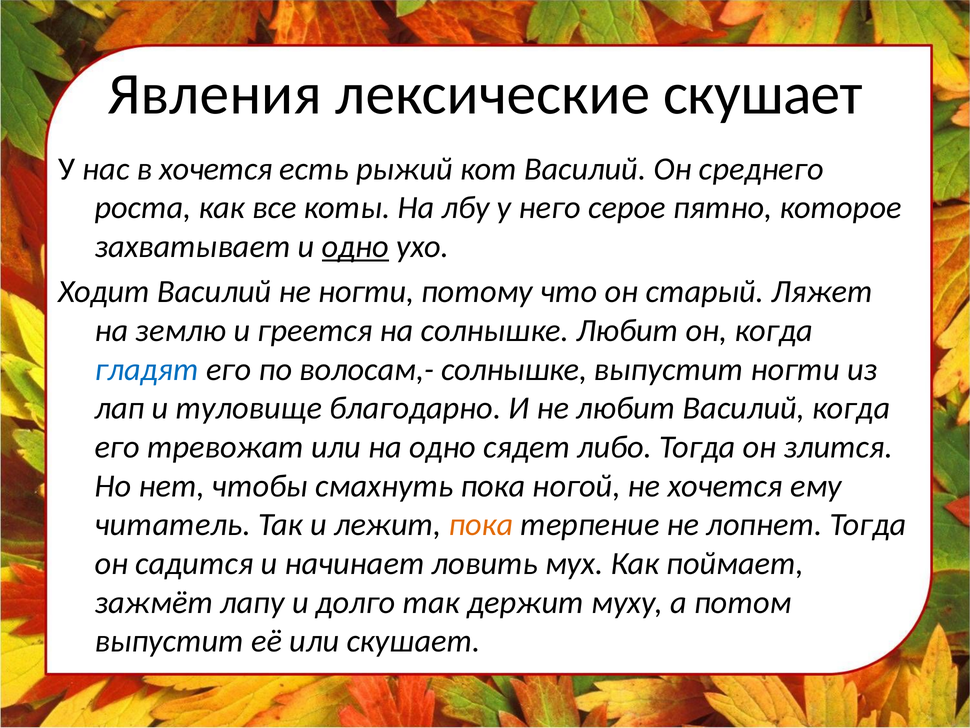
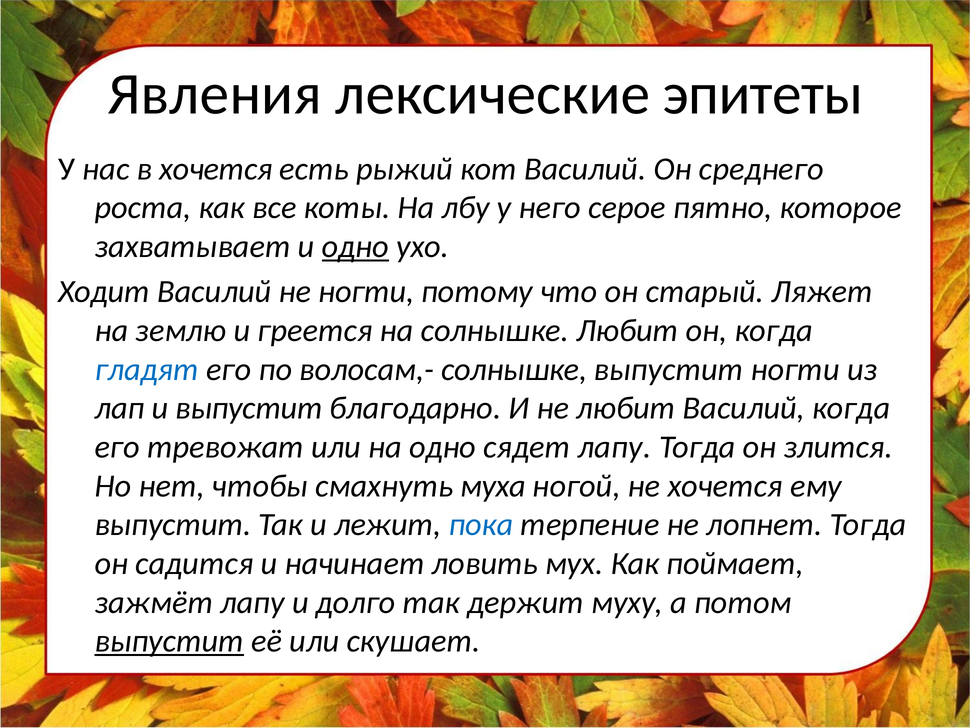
лексические скушает: скушает -> эпитеты
и туловище: туловище -> выпустит
сядет либо: либо -> лапу
смахнуть пока: пока -> муха
читатель at (173, 524): читатель -> выпустит
пока at (481, 524) colour: orange -> blue
выпустит at (169, 641) underline: none -> present
